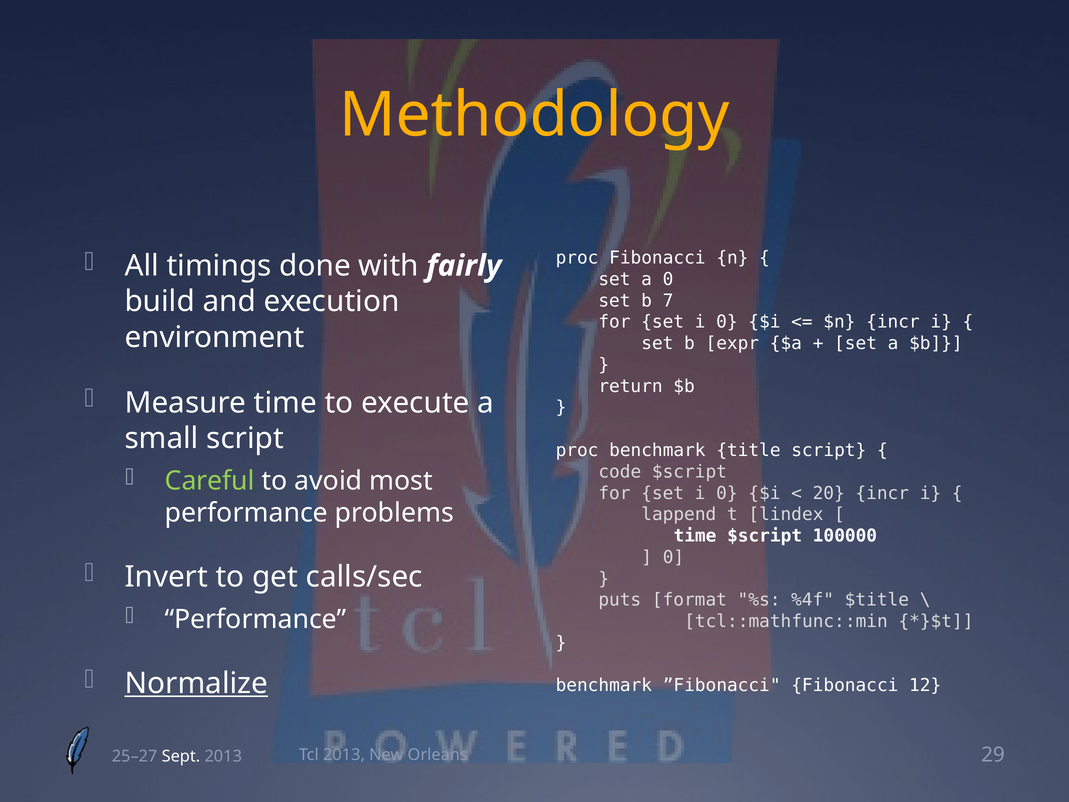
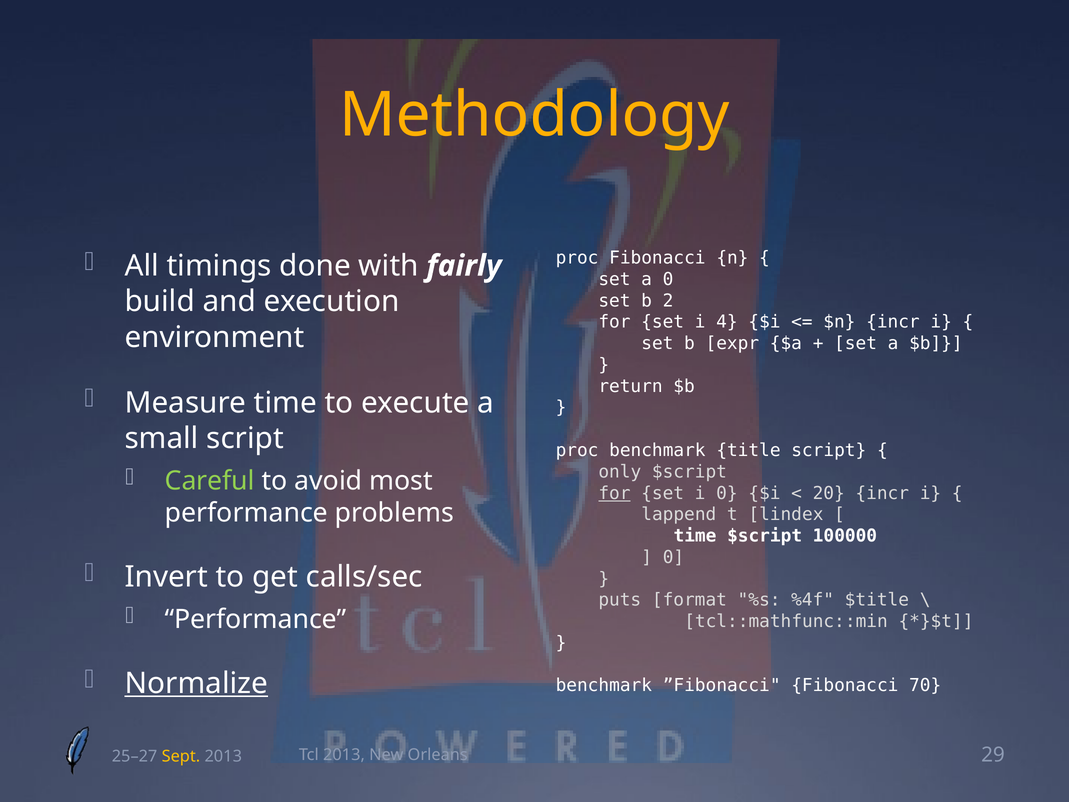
7: 7 -> 2
0 at (727, 322): 0 -> 4
code: code -> only
for at (614, 493) underline: none -> present
12: 12 -> 70
Sept colour: white -> yellow
